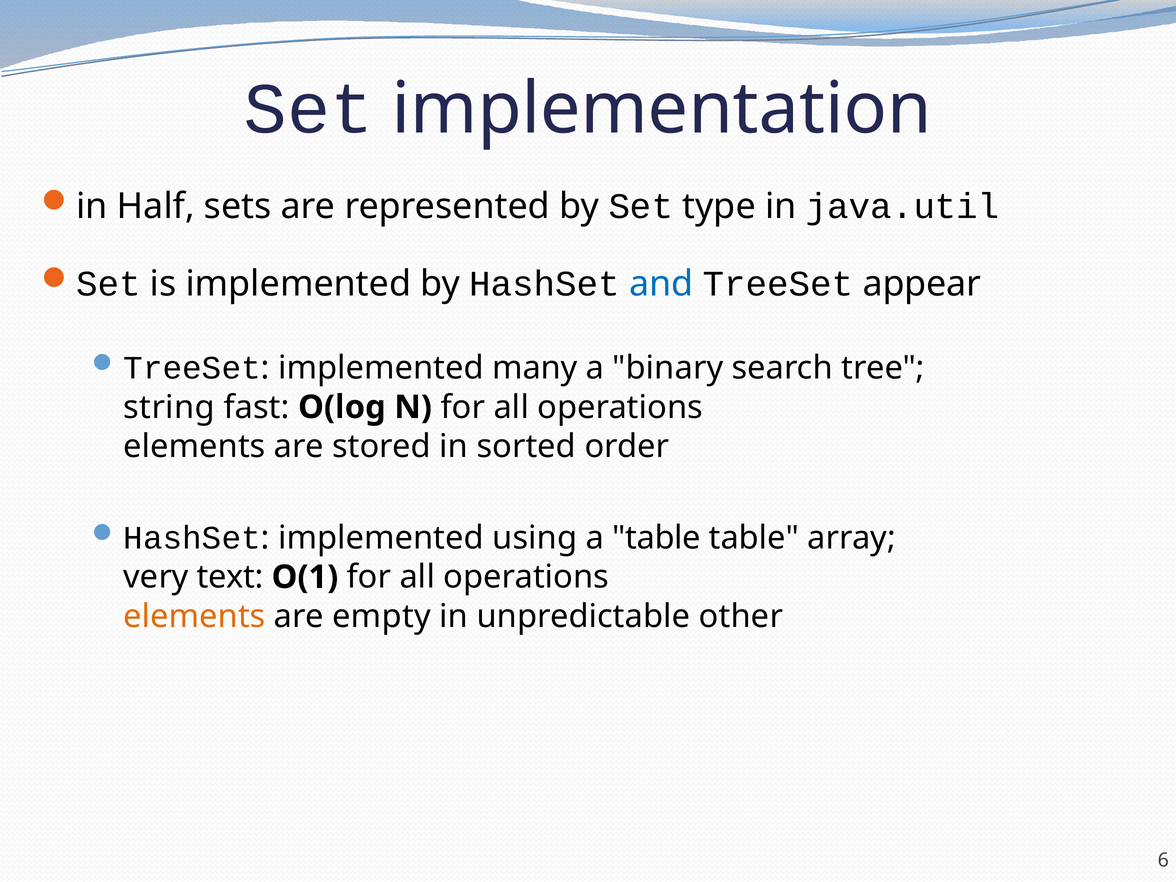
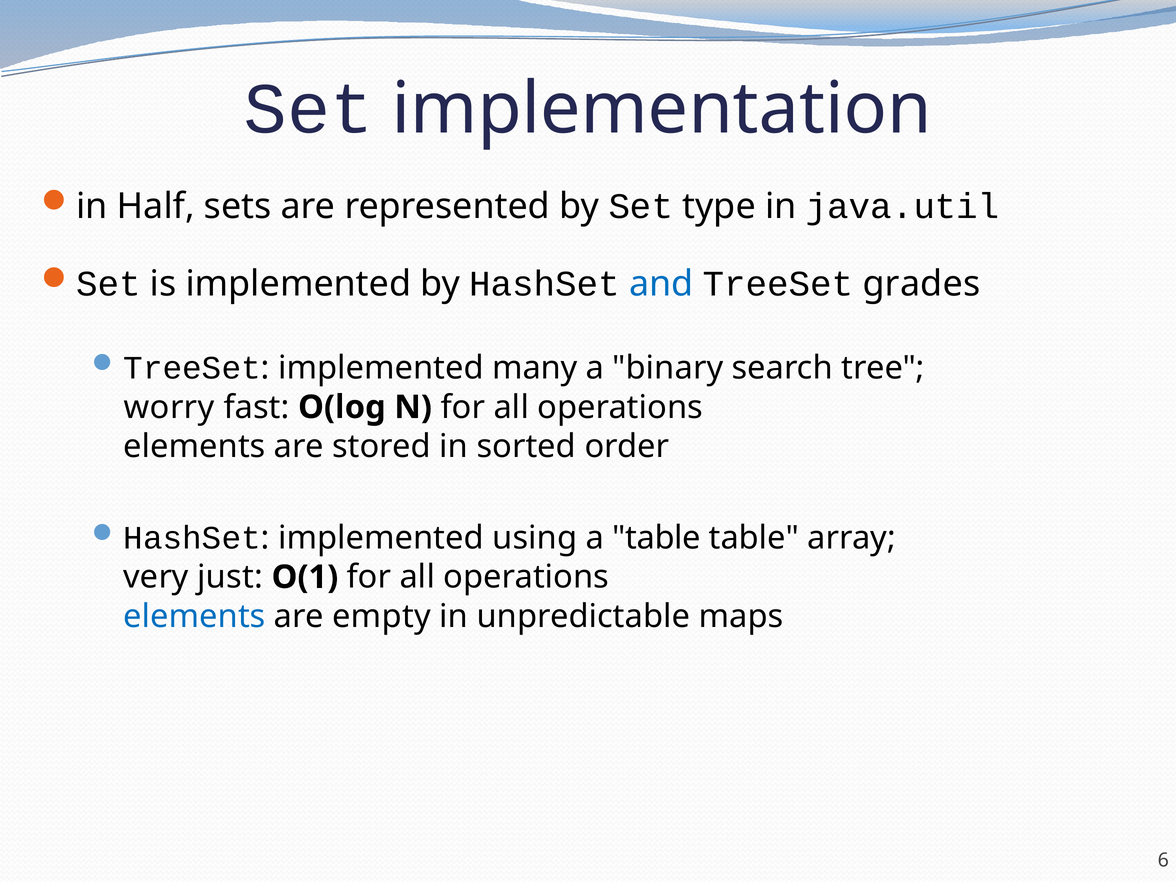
appear: appear -> grades
string: string -> worry
text: text -> just
elements at (194, 616) colour: orange -> blue
other: other -> maps
